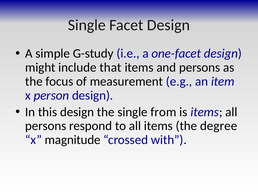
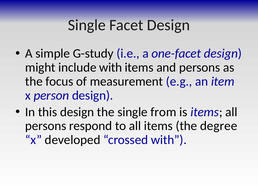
include that: that -> with
magnitude: magnitude -> developed
